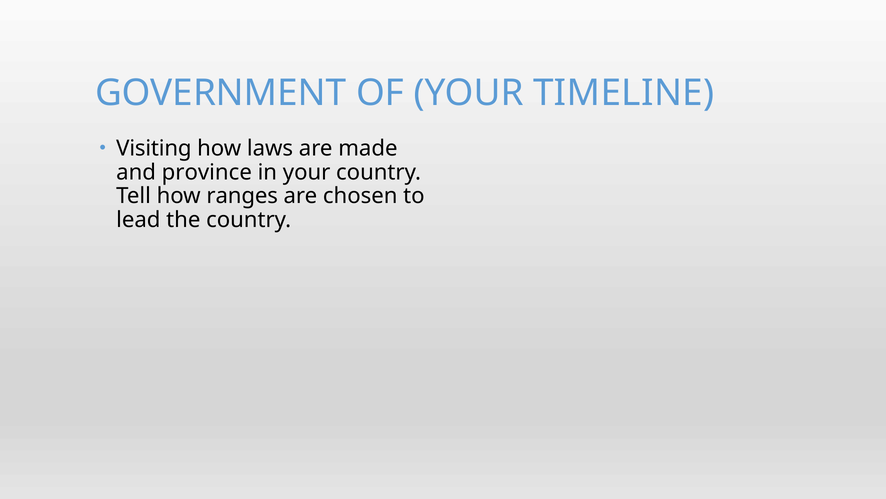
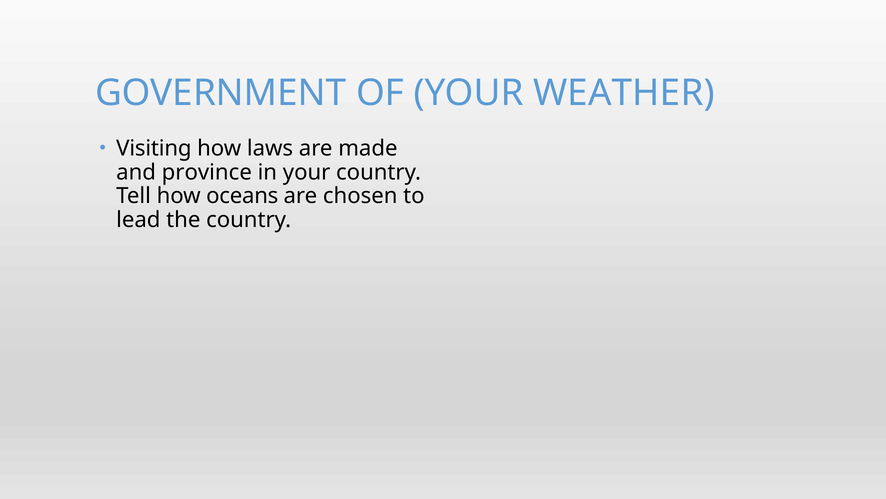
TIMELINE: TIMELINE -> WEATHER
ranges: ranges -> oceans
